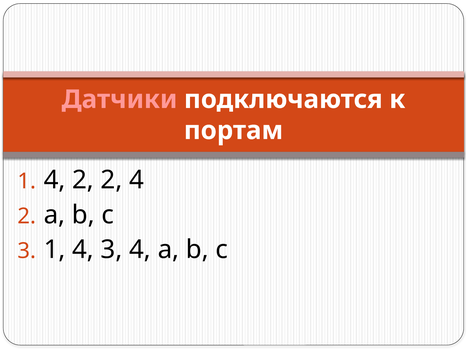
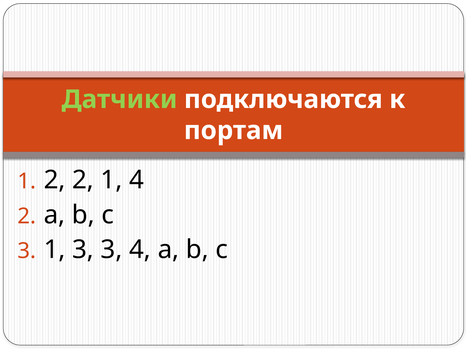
Датчики colour: pink -> light green
4 at (55, 180): 4 -> 2
2 2: 2 -> 1
3 1 4: 4 -> 3
